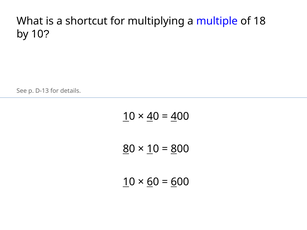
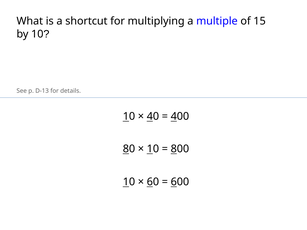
18: 18 -> 15
